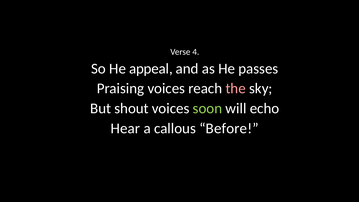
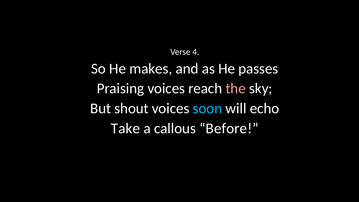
appeal: appeal -> makes
soon colour: light green -> light blue
Hear: Hear -> Take
